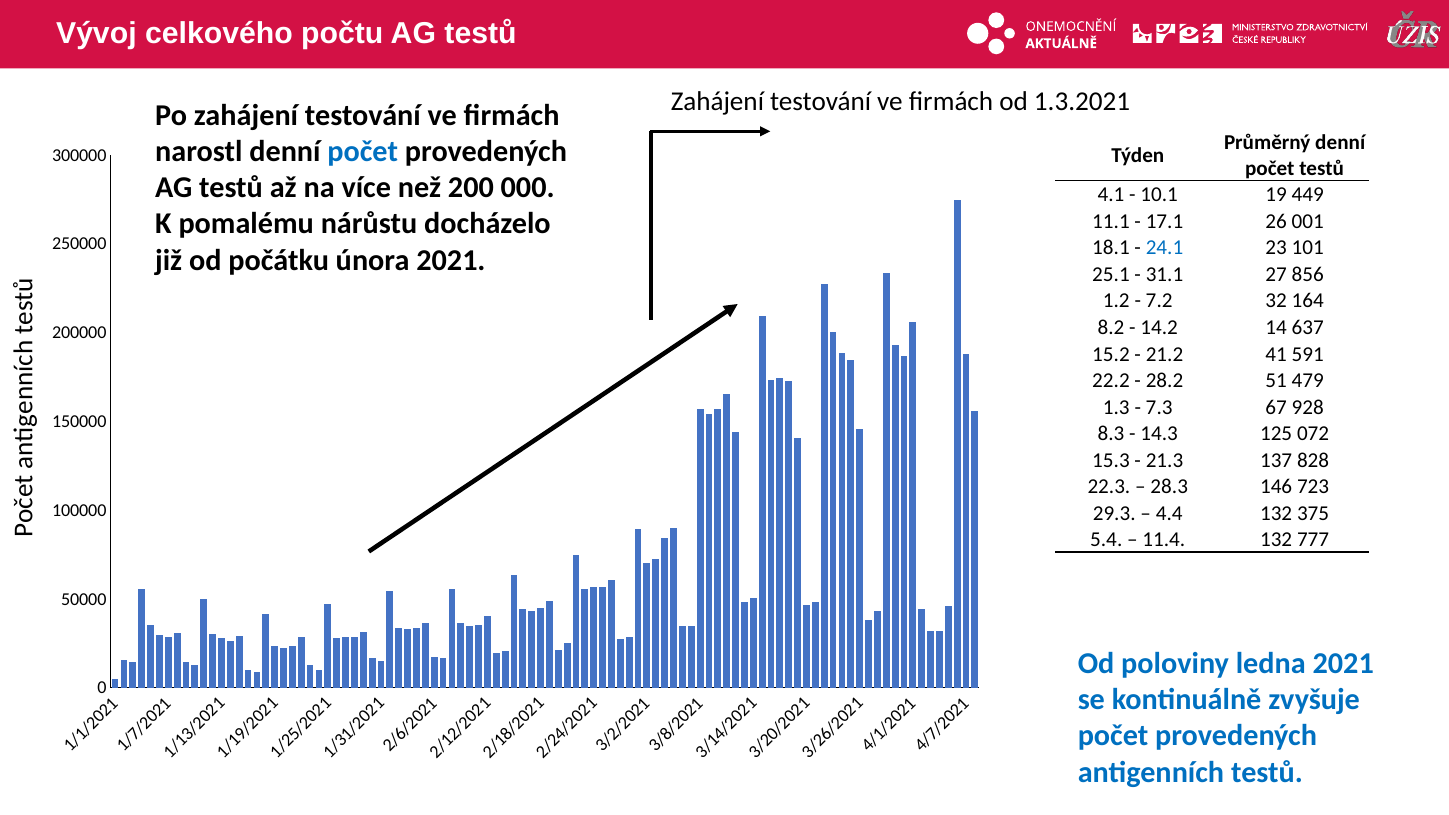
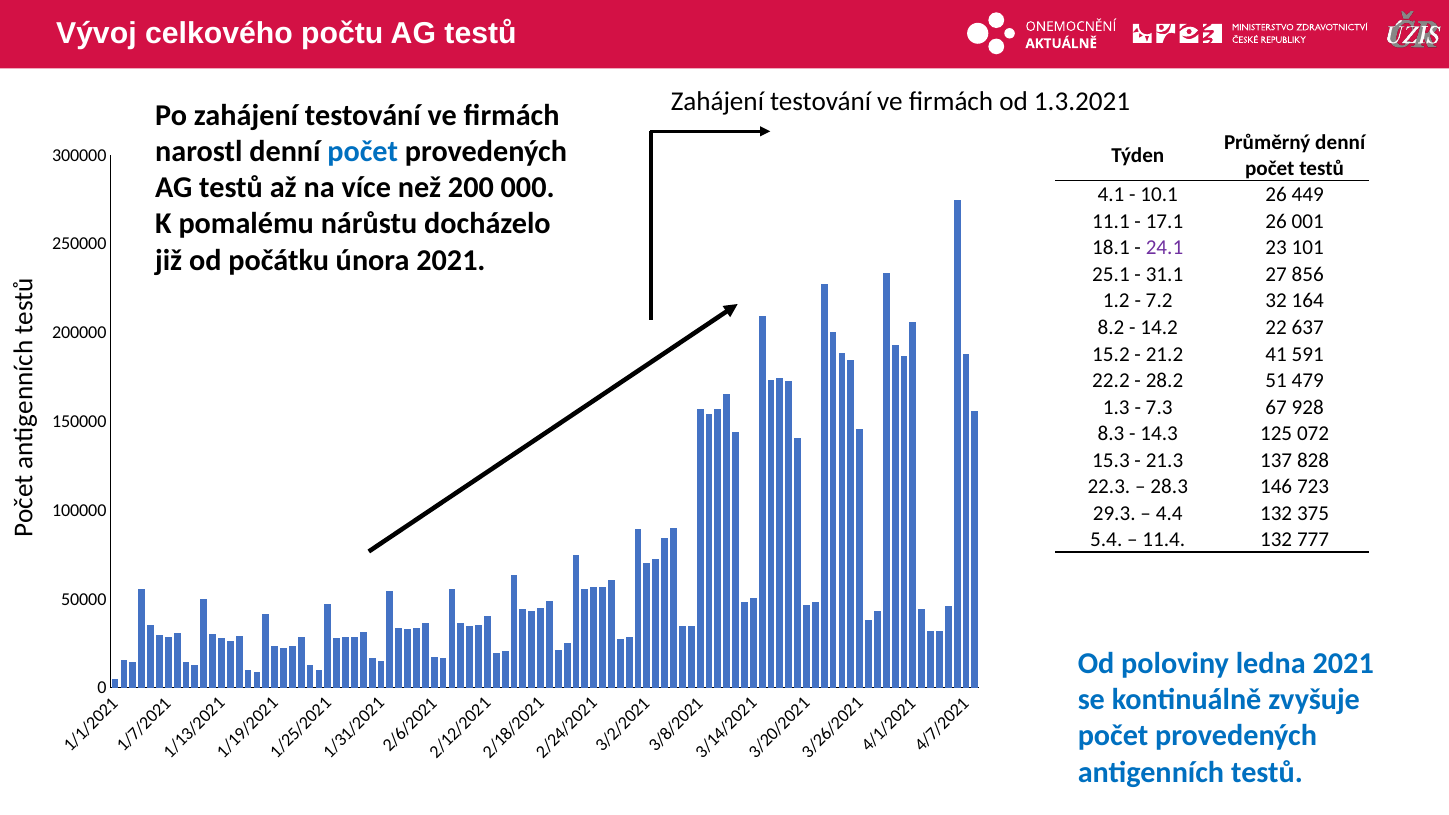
10.1 19: 19 -> 26
24.1 colour: blue -> purple
14: 14 -> 22
